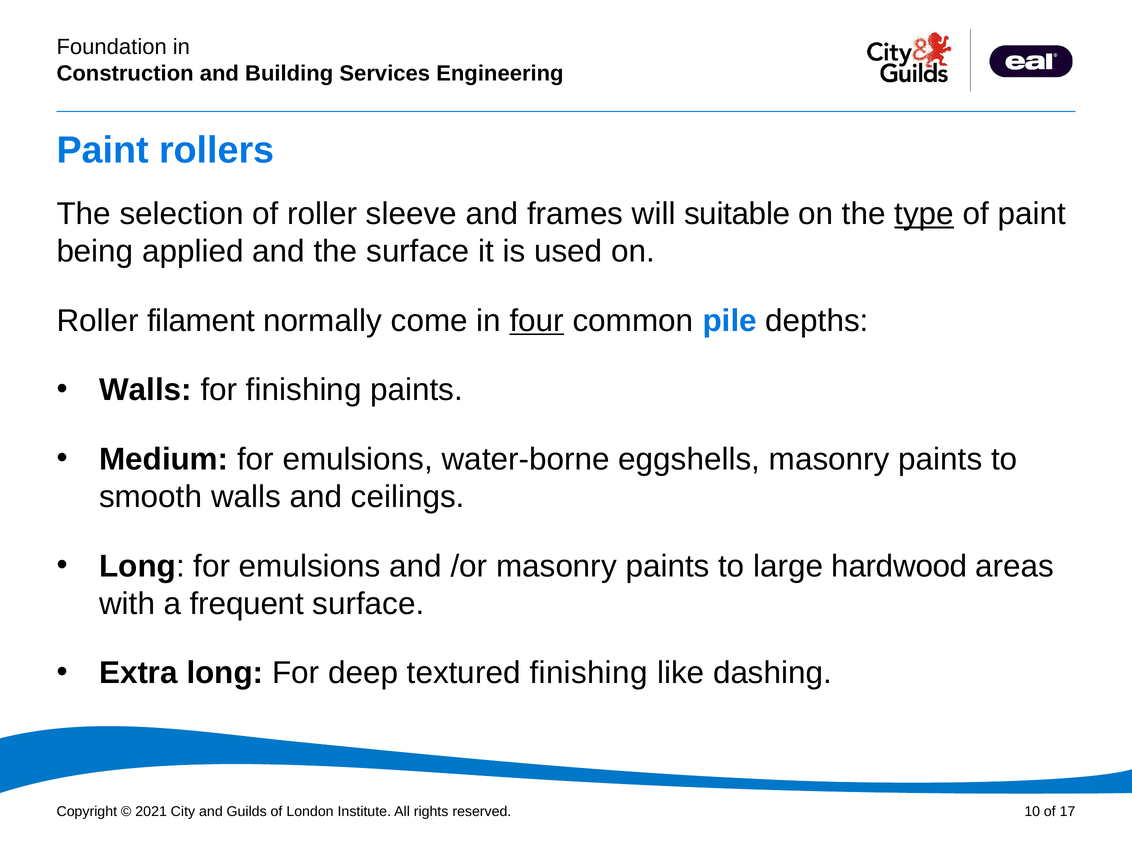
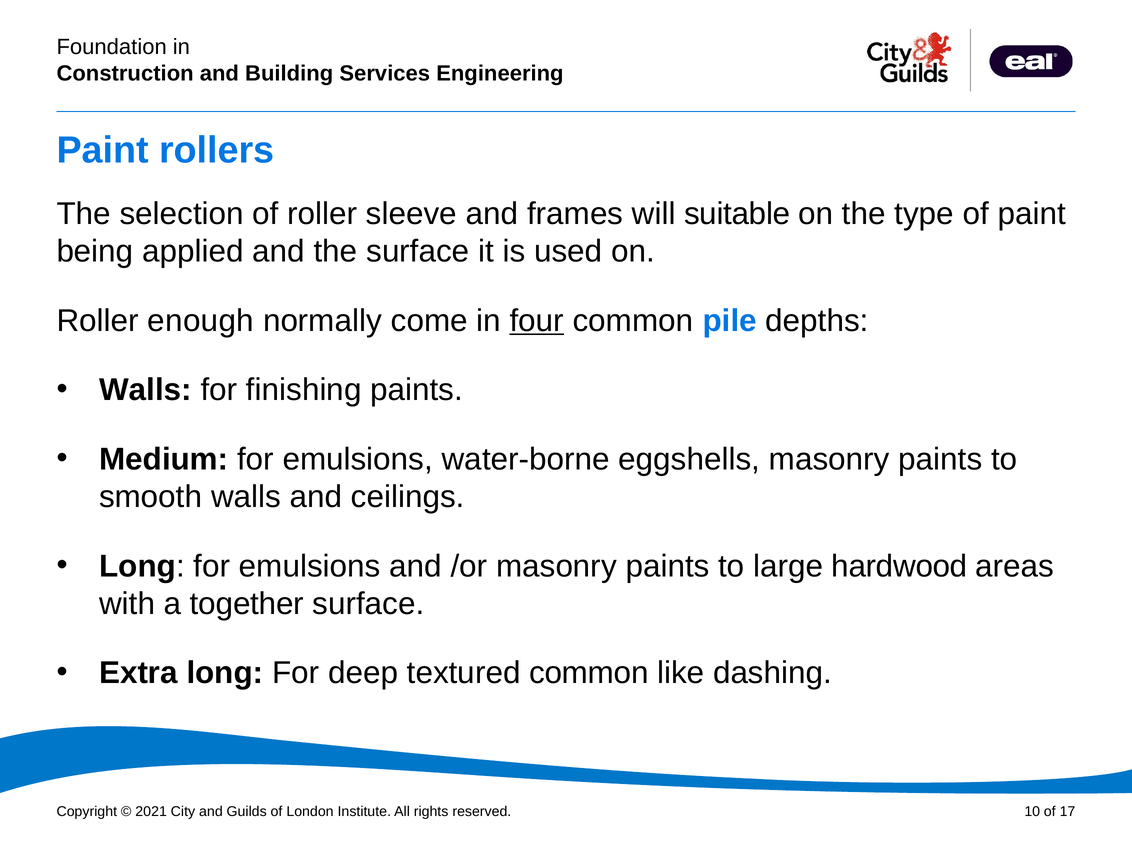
type underline: present -> none
filament: filament -> enough
frequent: frequent -> together
textured finishing: finishing -> common
